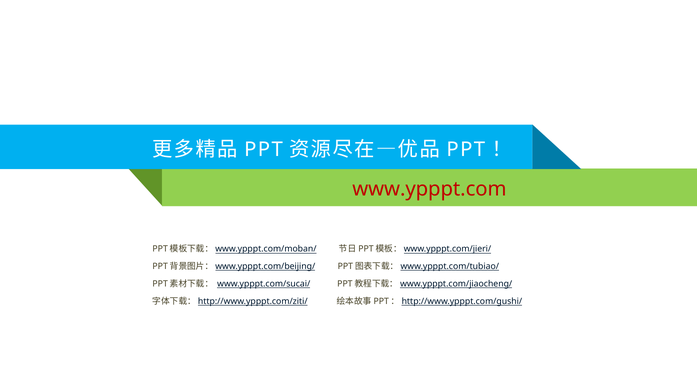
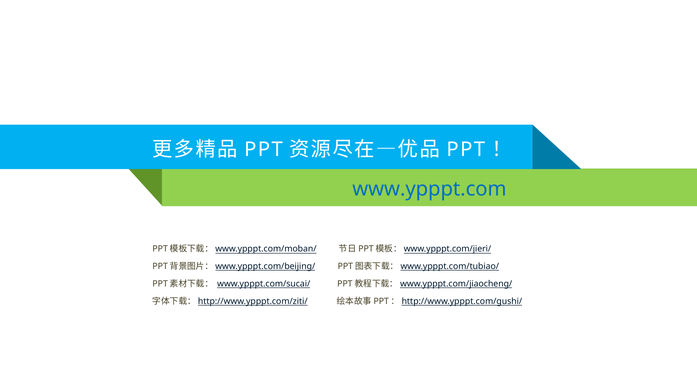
www.ypppt.com colour: red -> blue
